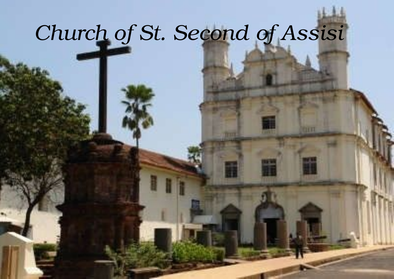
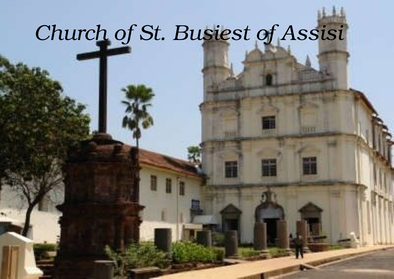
Second: Second -> Busiest
